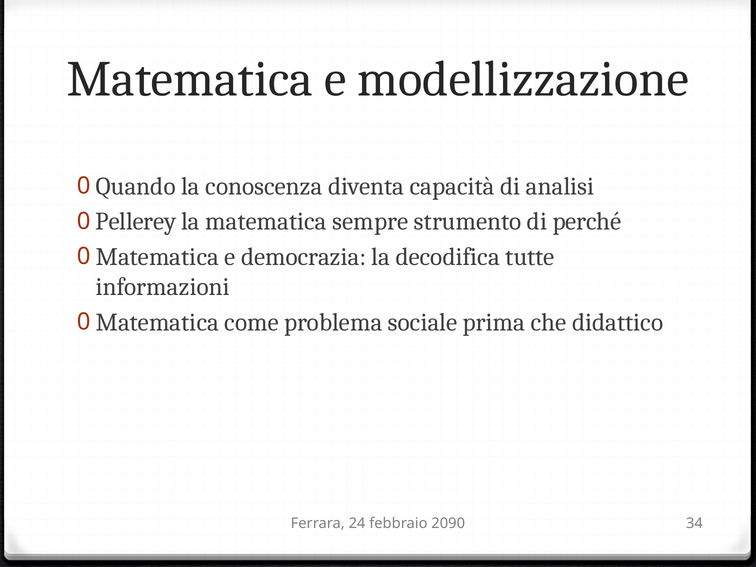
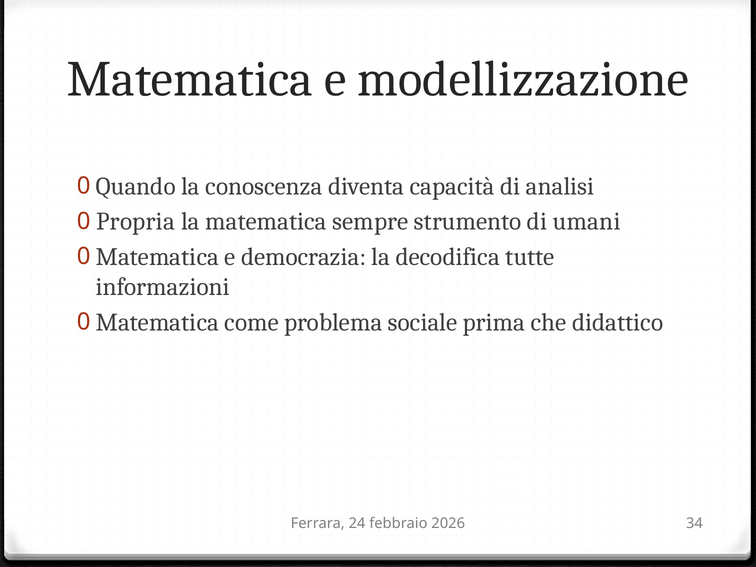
Pellerey: Pellerey -> Propria
perché: perché -> umani
2090: 2090 -> 2026
